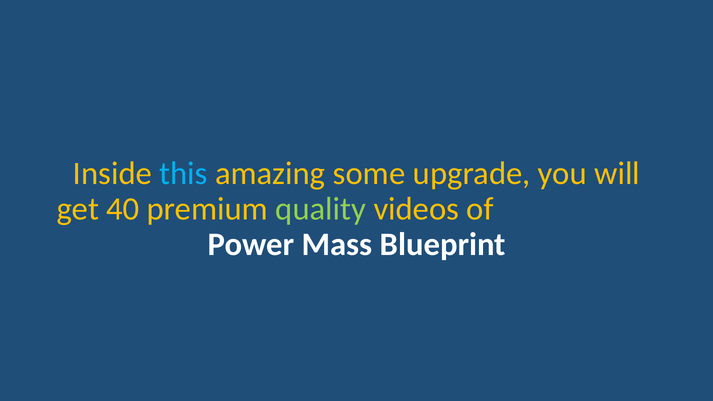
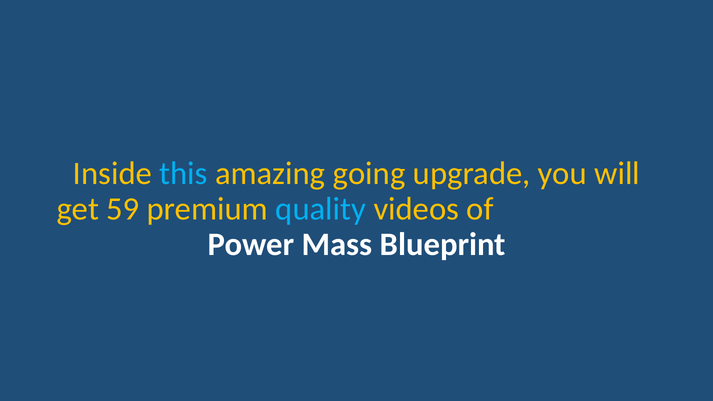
some: some -> going
40: 40 -> 59
quality colour: light green -> light blue
